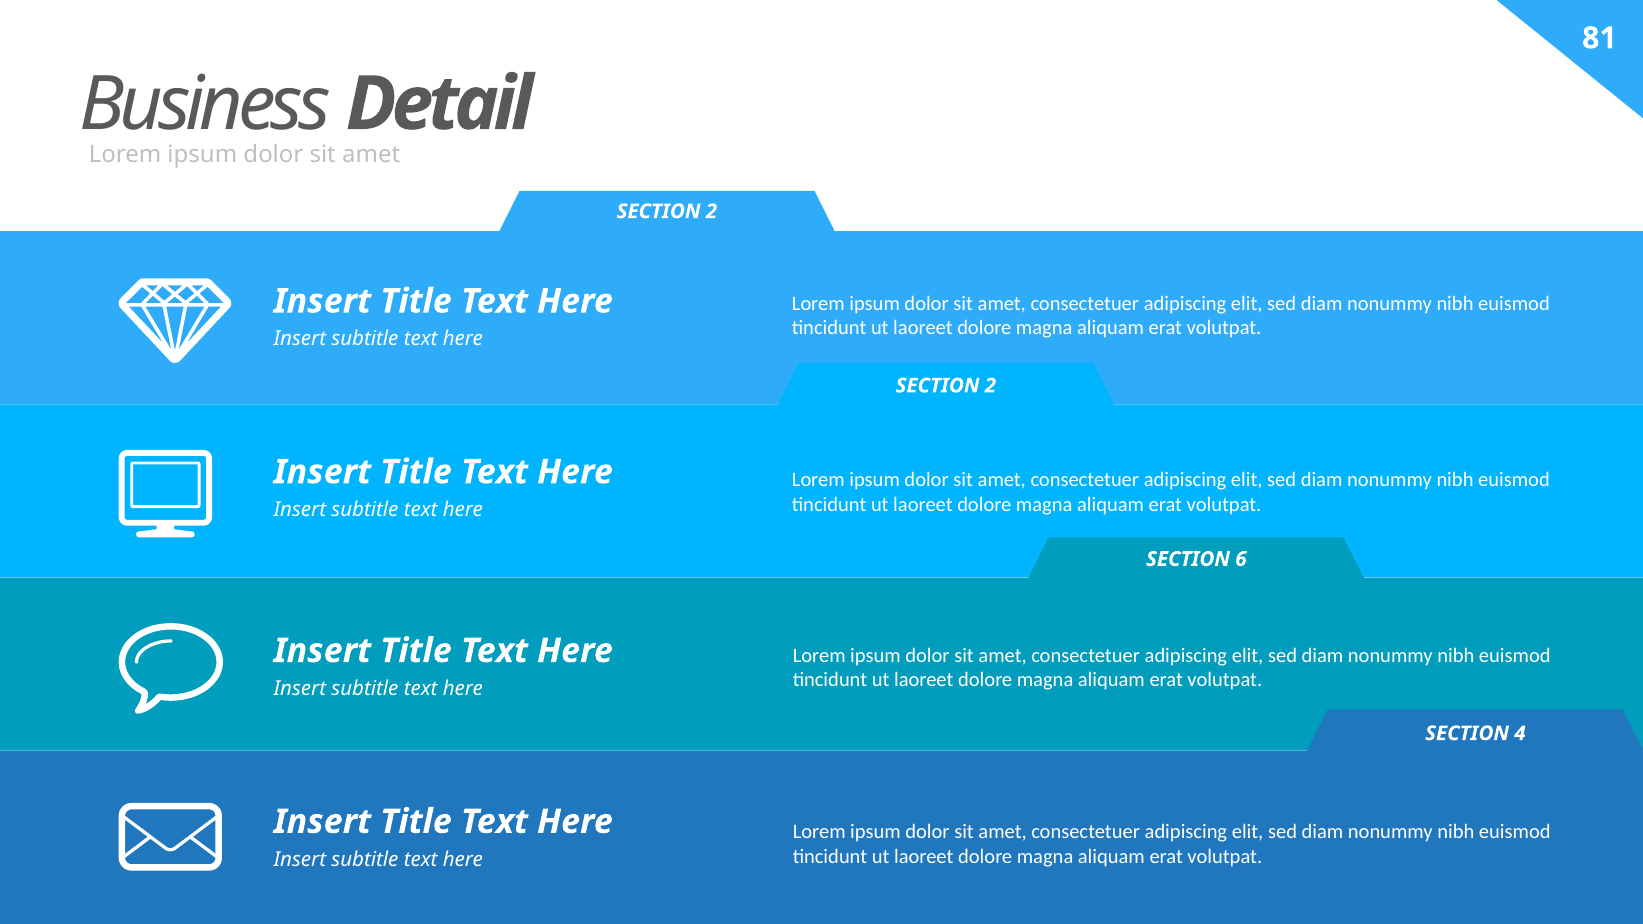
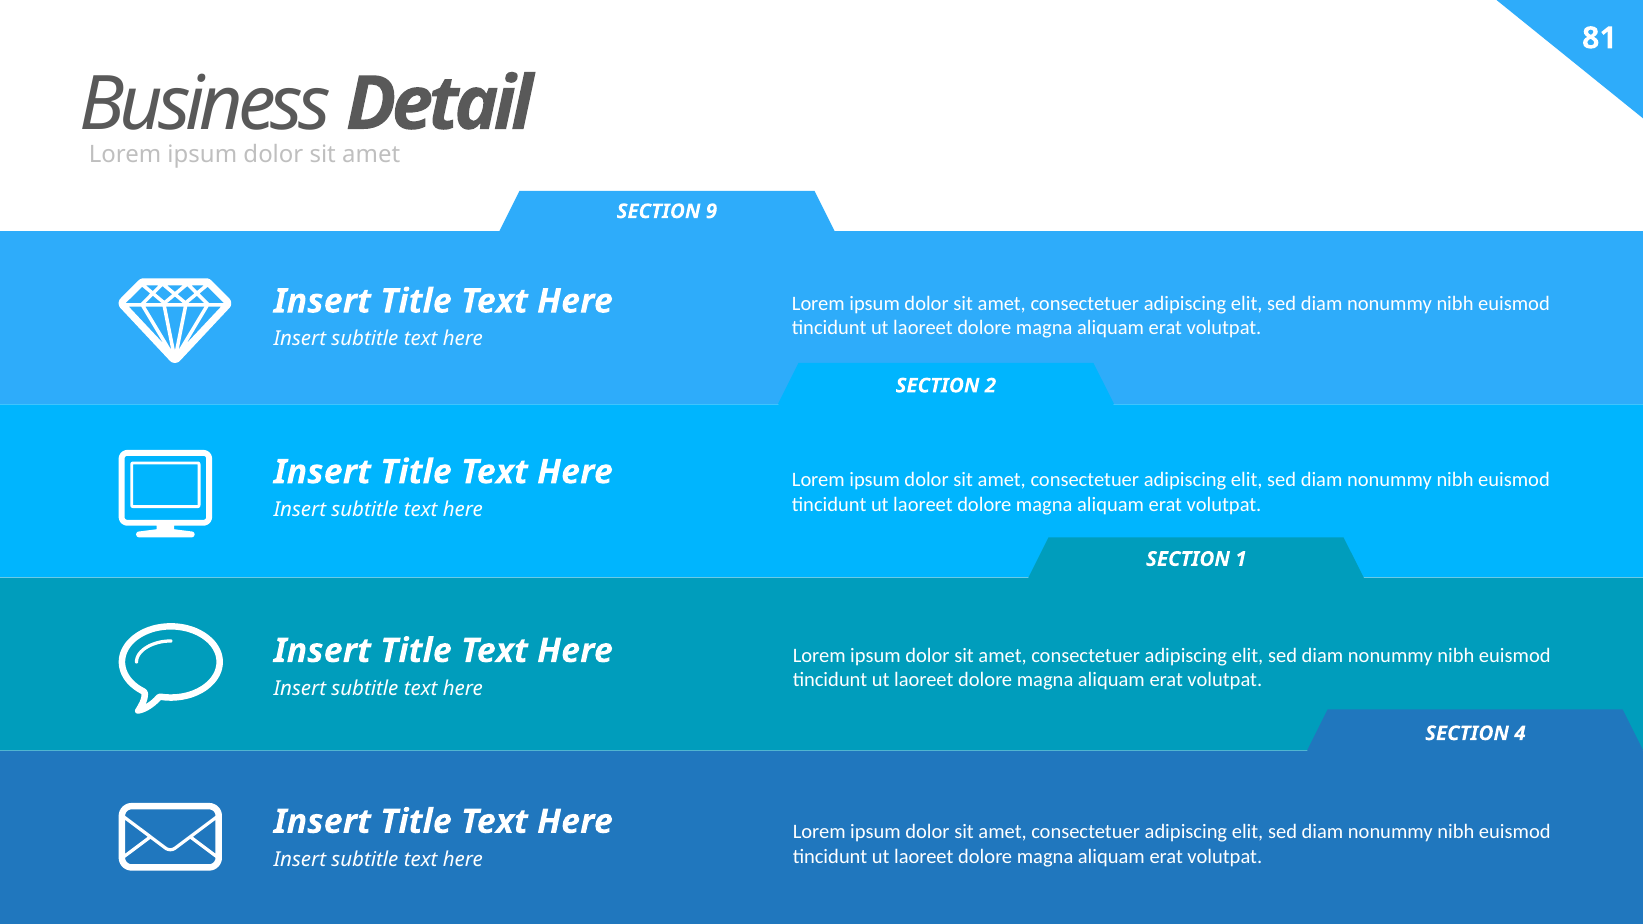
2 at (711, 211): 2 -> 9
6: 6 -> 1
